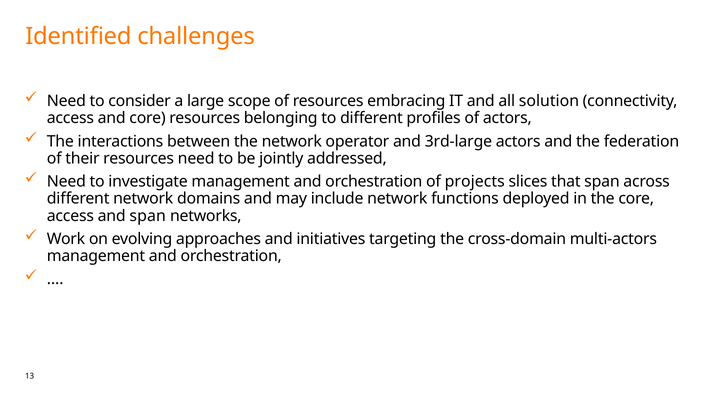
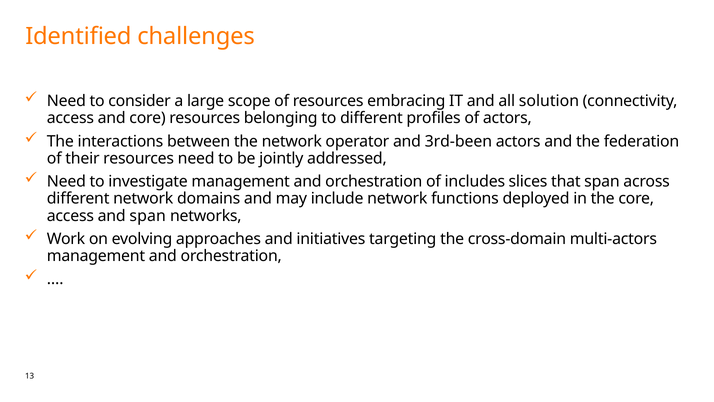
3rd-large: 3rd-large -> 3rd-been
projects: projects -> includes
